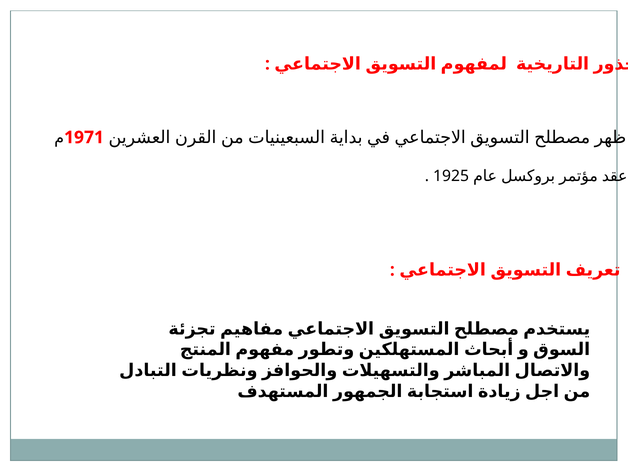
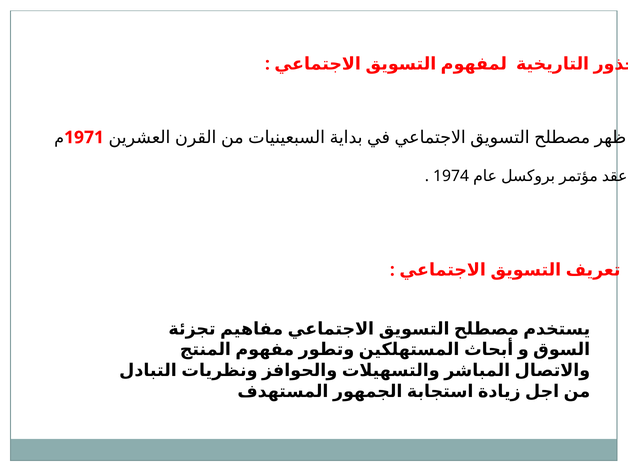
1925: 1925 -> 1974
